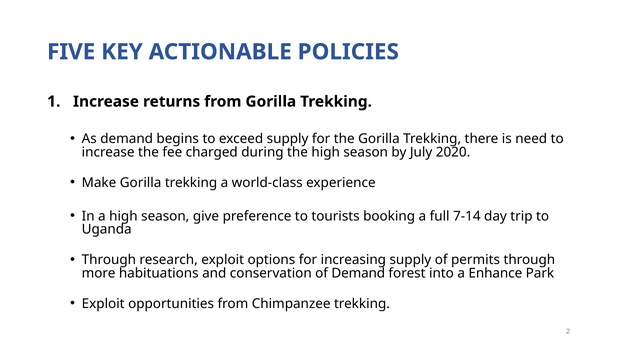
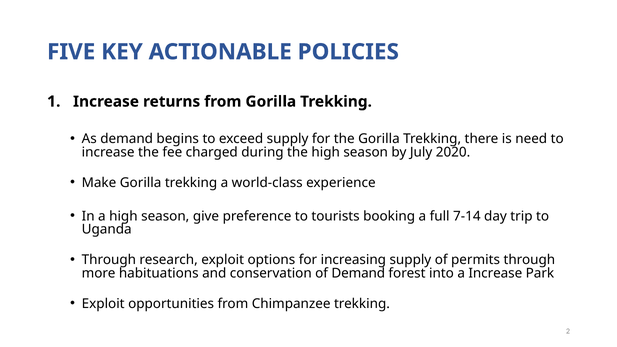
a Enhance: Enhance -> Increase
